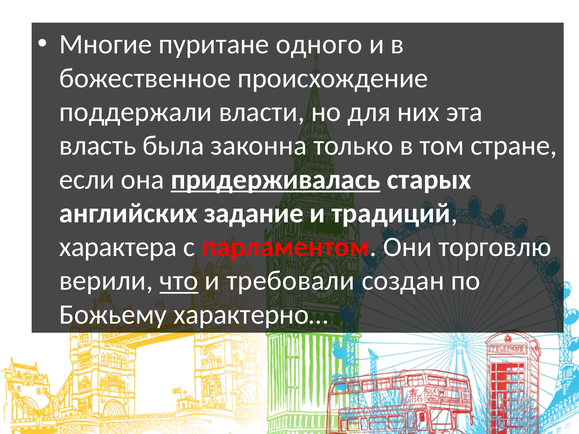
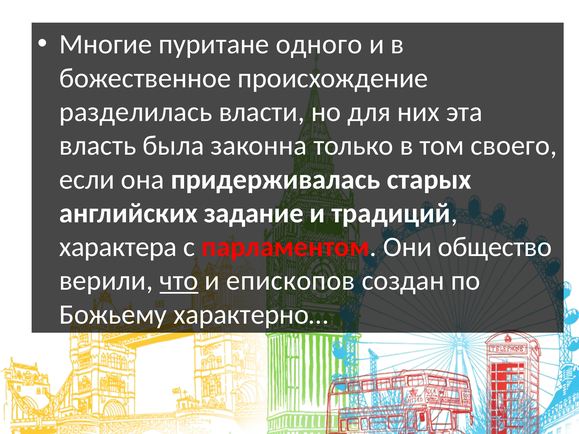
поддержали: поддержали -> разделилась
стране: стране -> своего
придерживалась underline: present -> none
торговлю: торговлю -> общество
требовали: требовали -> епископов
